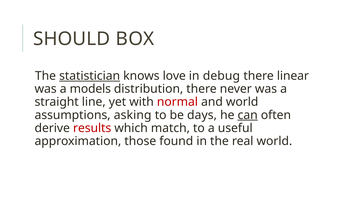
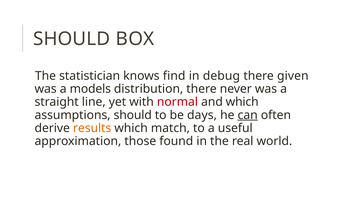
statistician underline: present -> none
love: love -> find
linear: linear -> given
and world: world -> which
assumptions asking: asking -> should
results colour: red -> orange
